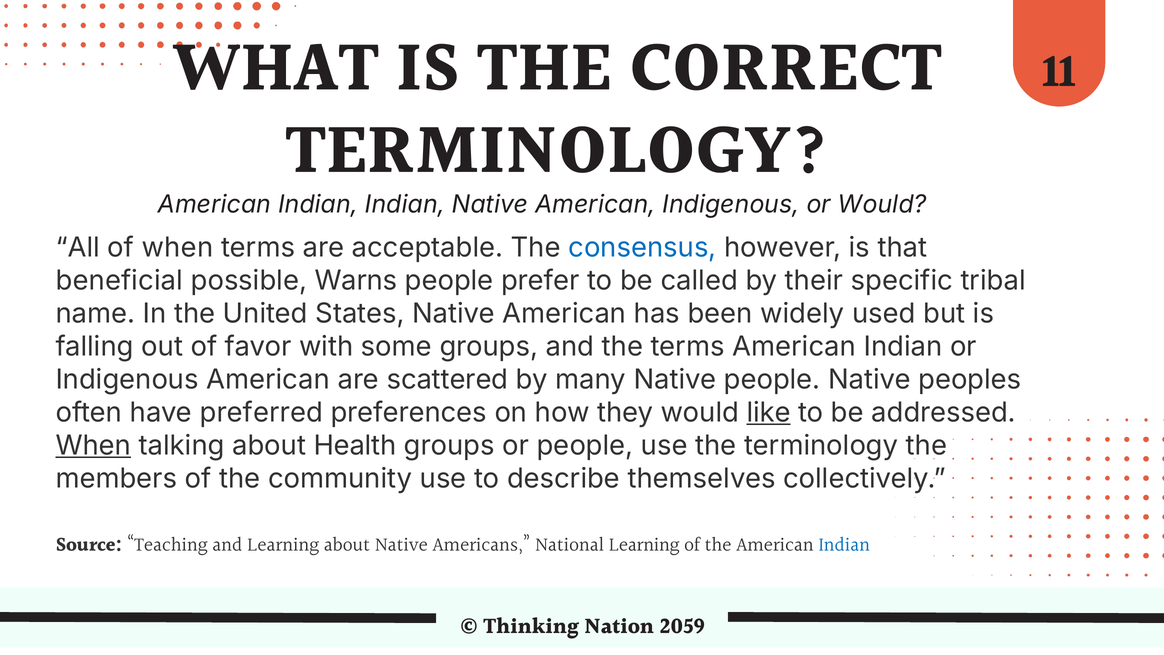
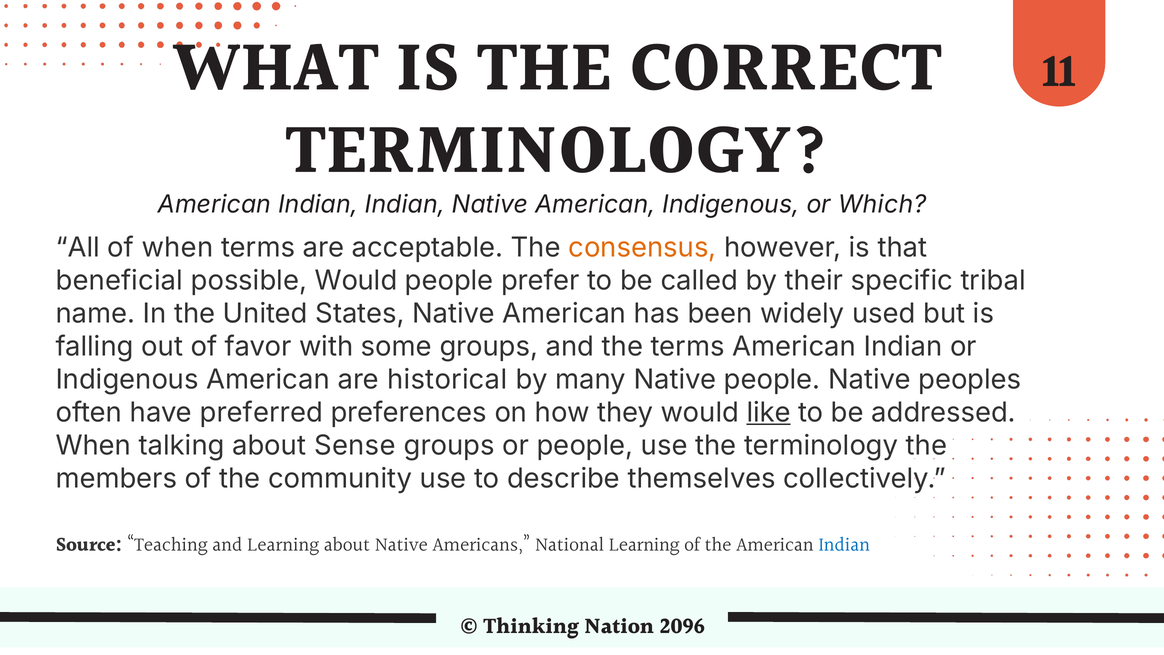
Would at (882, 205): Would -> Which
consensus colour: blue -> orange
possible Warns: Warns -> Would
scattered: scattered -> historical
When at (93, 445) underline: present -> none
Health: Health -> Sense
2059: 2059 -> 2096
